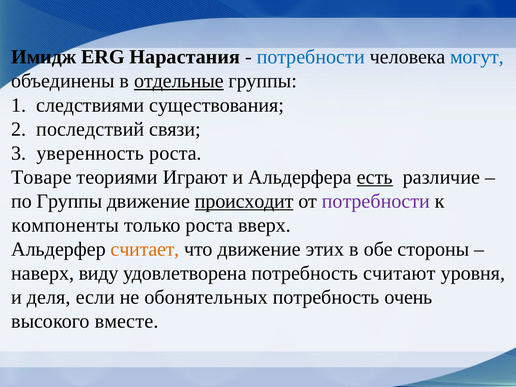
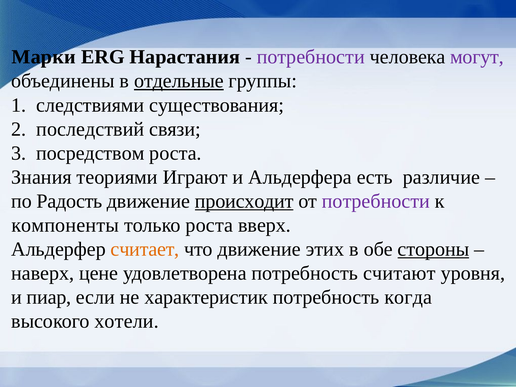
Имидж: Имидж -> Марки
потребности at (311, 57) colour: blue -> purple
могут colour: blue -> purple
уверенность: уверенность -> посредством
Товаре: Товаре -> Знания
есть underline: present -> none
по Группы: Группы -> Радость
стороны underline: none -> present
виду: виду -> цене
деля: деля -> пиар
обонятельных: обонятельных -> характеристик
очень: очень -> когда
вместе: вместе -> хотели
